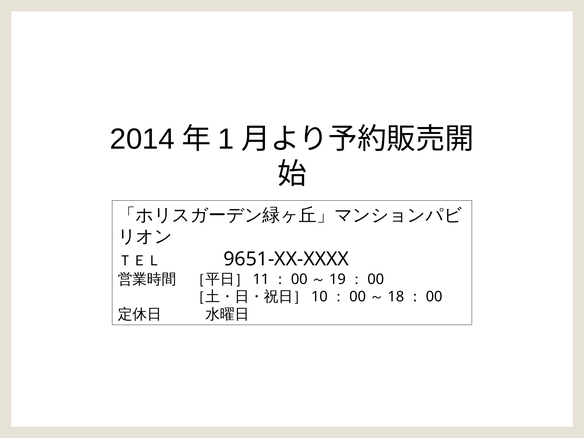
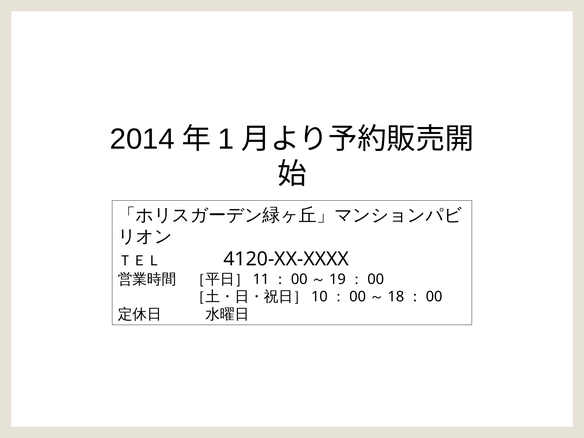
9651-XX-XXXX: 9651-XX-XXXX -> 4120-XX-XXXX
